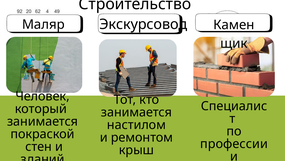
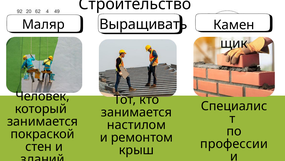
Экскурсовод: Экскурсовод -> Выращивать
